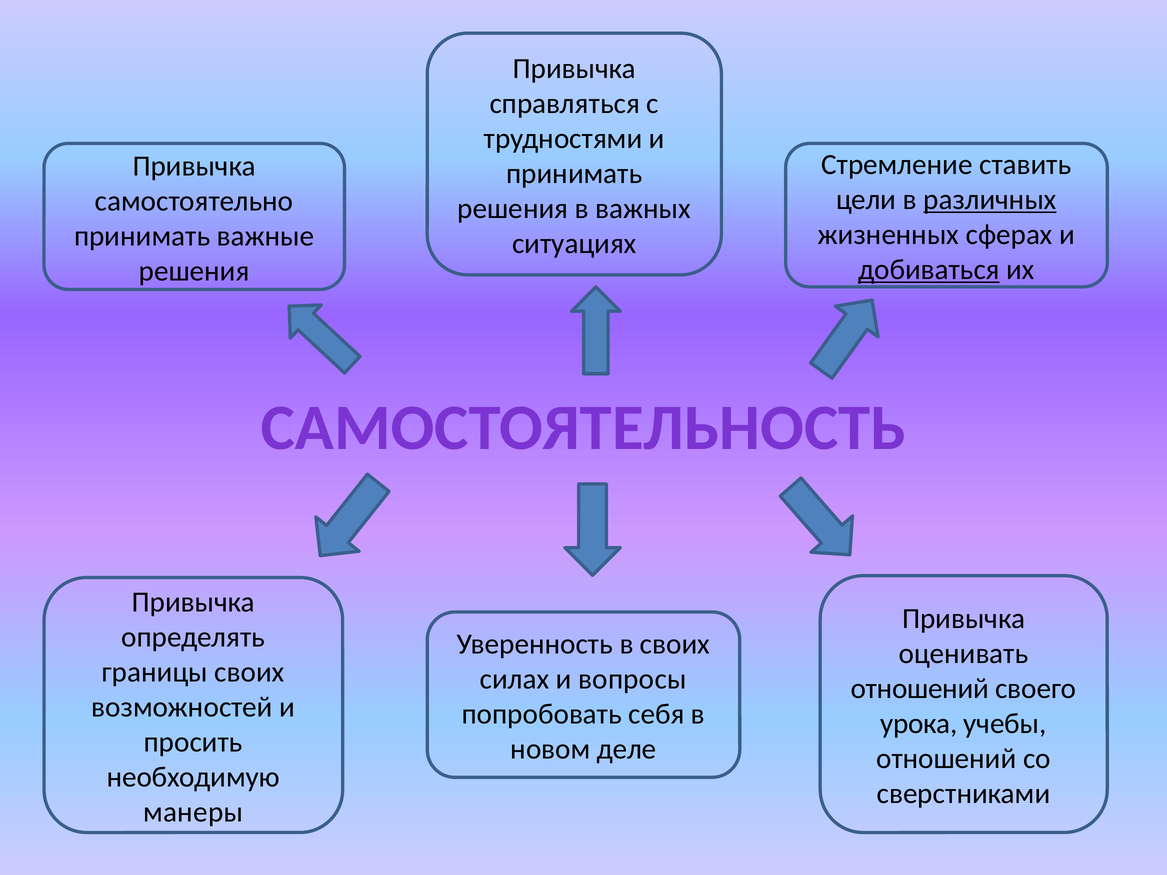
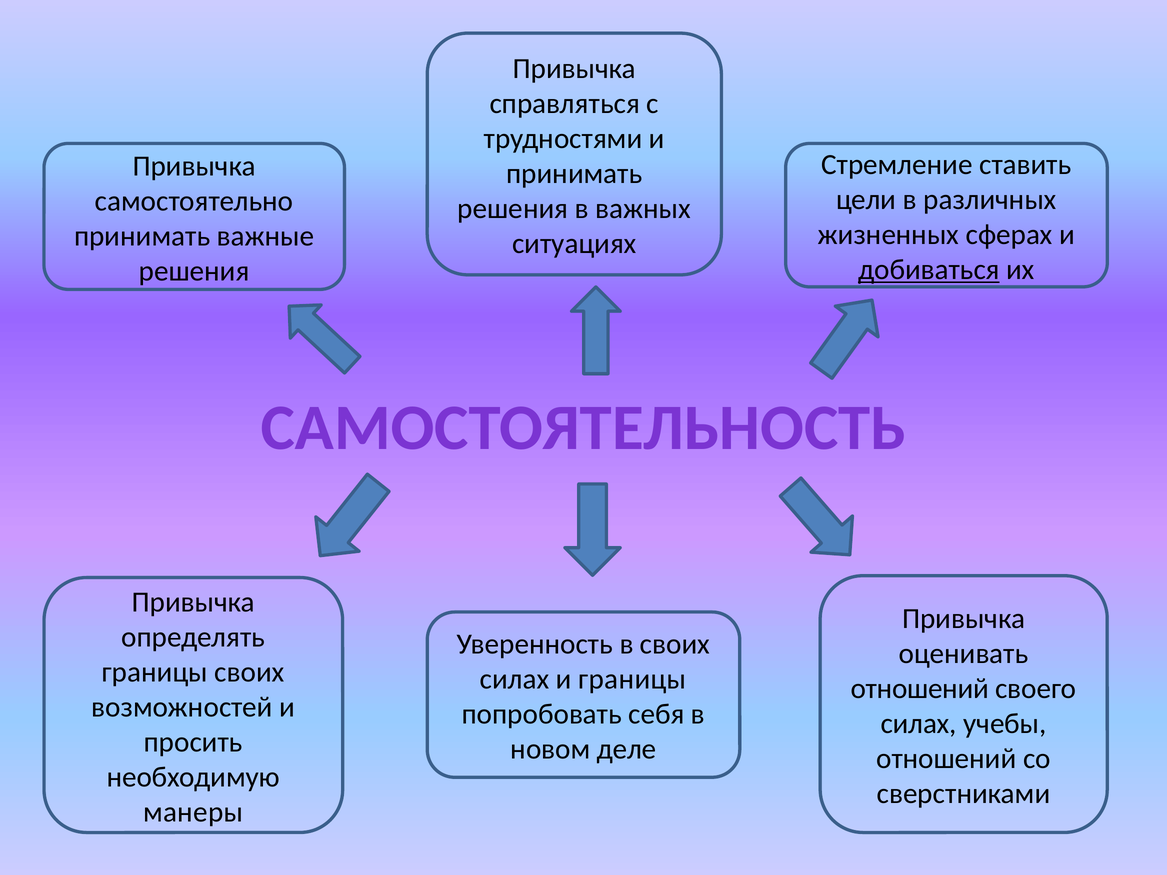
различных underline: present -> none
и вопросы: вопросы -> границы
урока at (919, 724): урока -> силах
